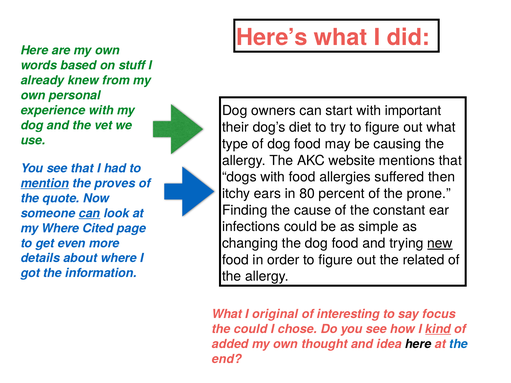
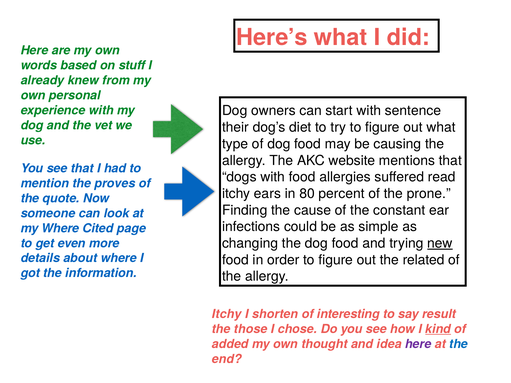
important: important -> sentence
then: then -> read
mention underline: present -> none
can at (89, 213) underline: present -> none
What at (227, 314): What -> Itchy
original: original -> shorten
focus: focus -> result
the could: could -> those
here at (418, 344) colour: black -> purple
